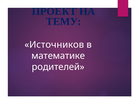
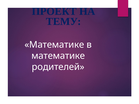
Источников at (54, 45): Источников -> Математике
